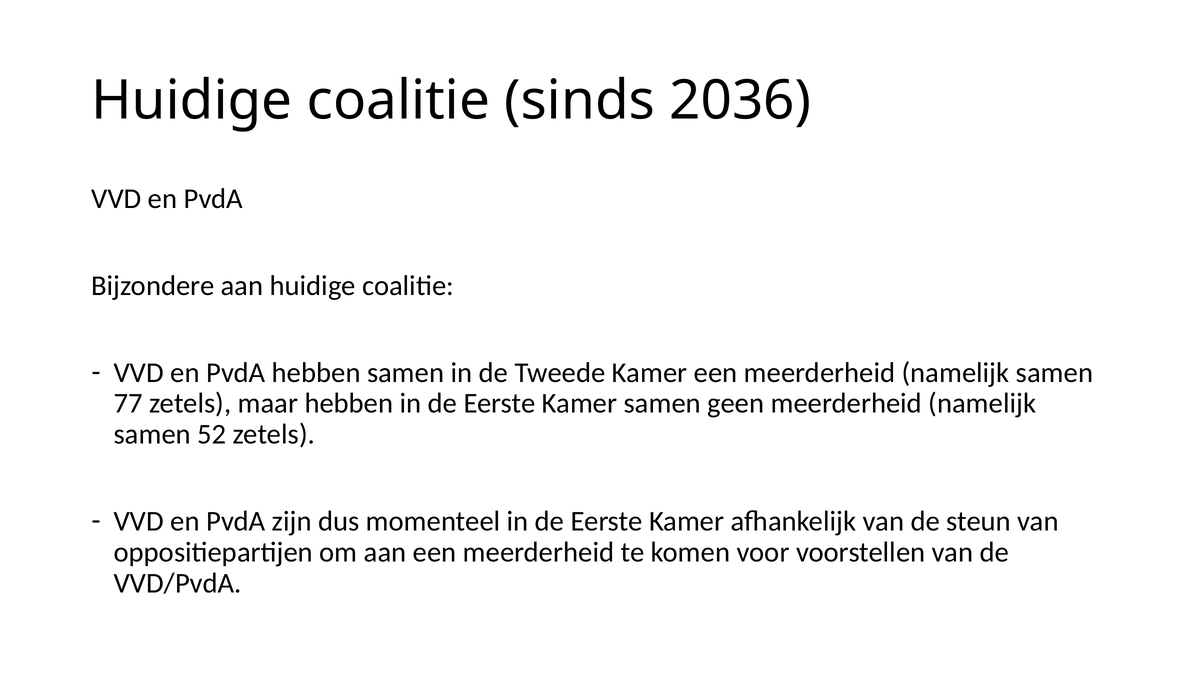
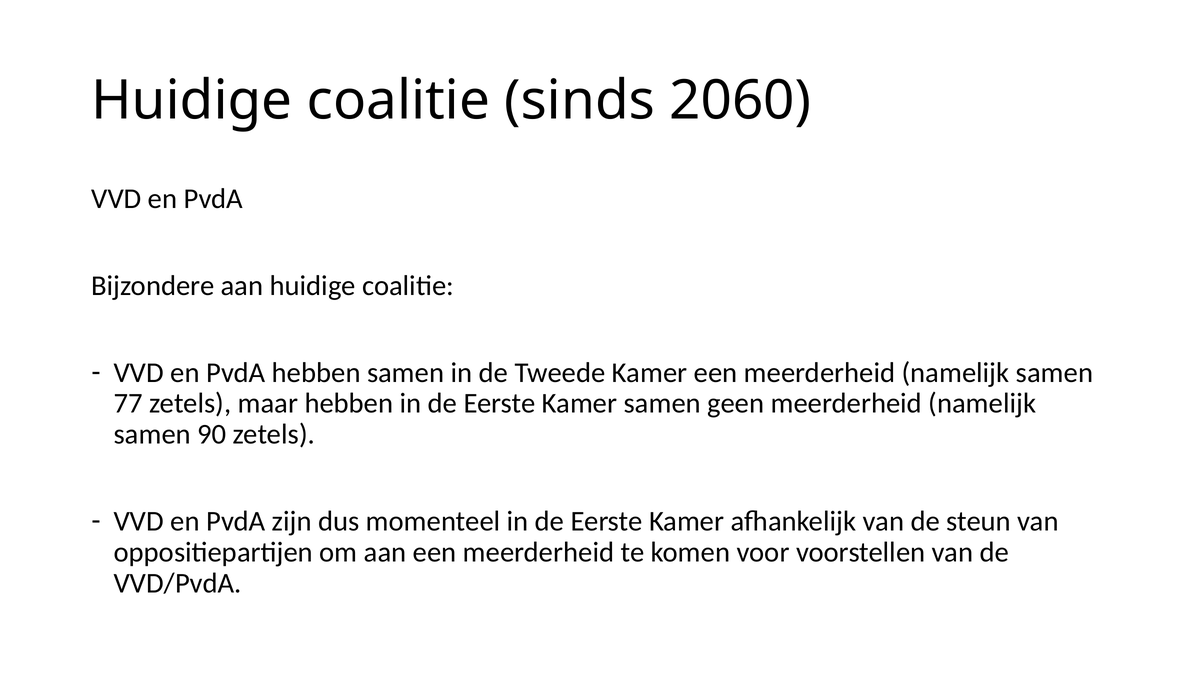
2036: 2036 -> 2060
52: 52 -> 90
